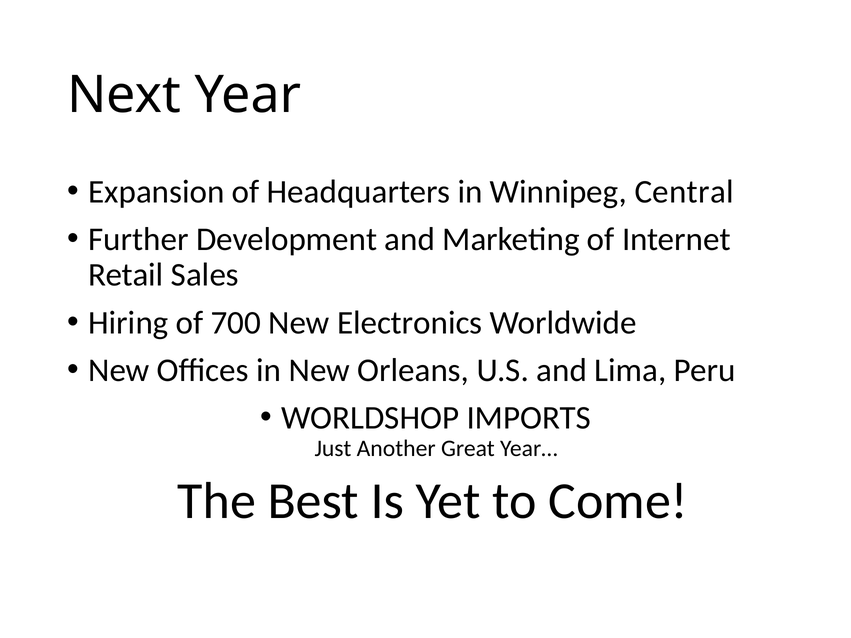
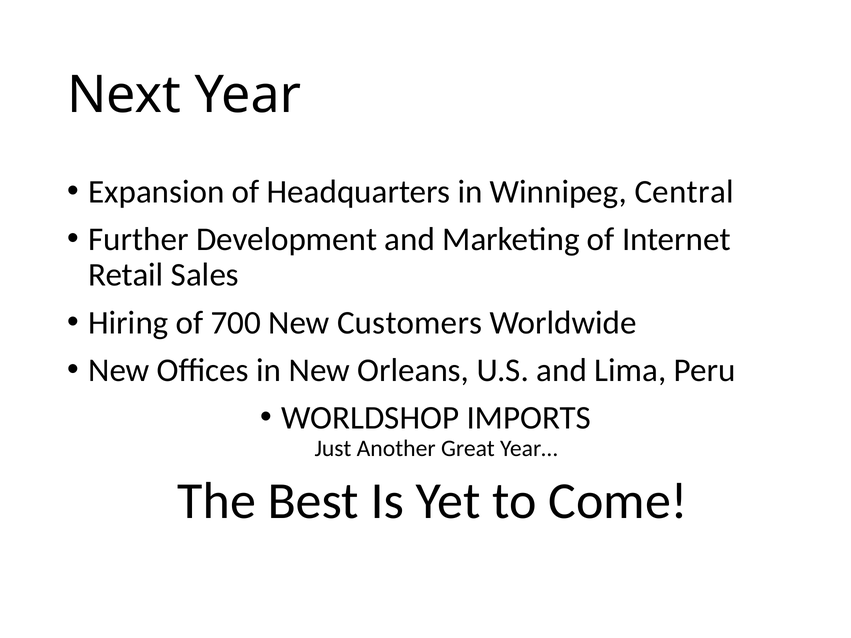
Electronics: Electronics -> Customers
